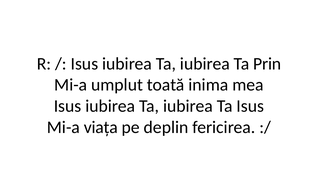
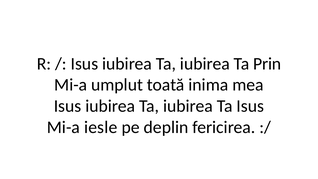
viața: viața -> iesle
